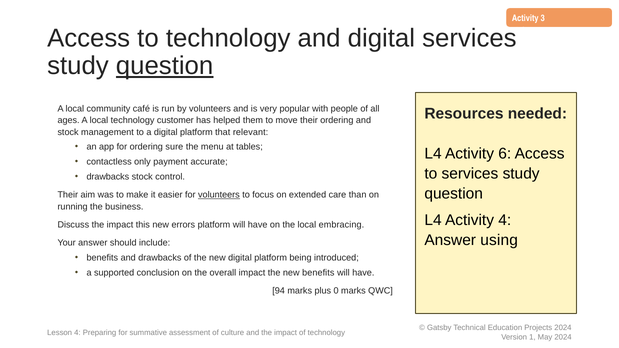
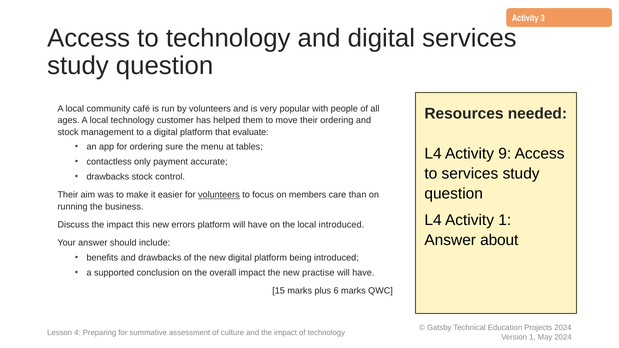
question at (165, 66) underline: present -> none
relevant: relevant -> evaluate
6: 6 -> 9
extended: extended -> members
Activity 4: 4 -> 1
local embracing: embracing -> introduced
using: using -> about
new benefits: benefits -> practise
94: 94 -> 15
0: 0 -> 6
